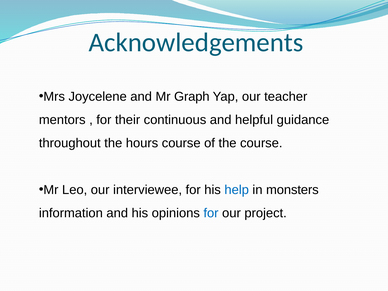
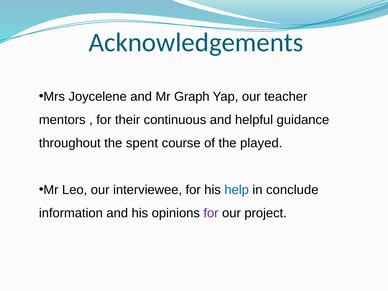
hours: hours -> spent
the course: course -> played
monsters: monsters -> conclude
for at (211, 213) colour: blue -> purple
